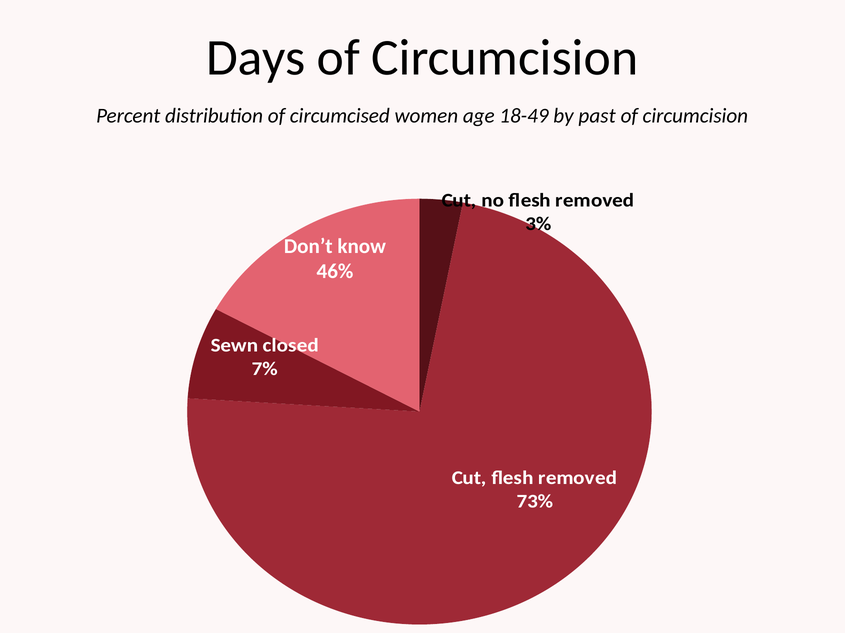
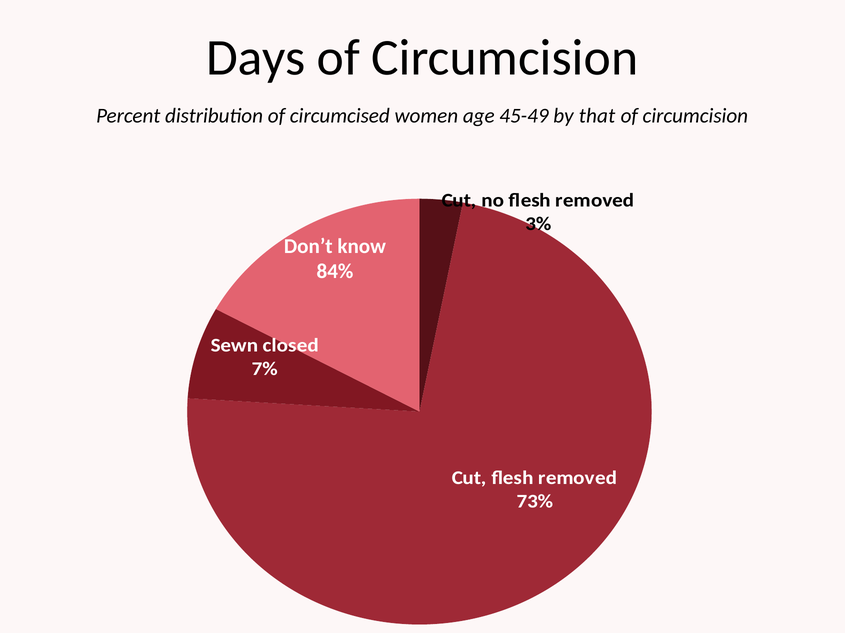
18-49: 18-49 -> 45-49
past: past -> that
46%: 46% -> 84%
